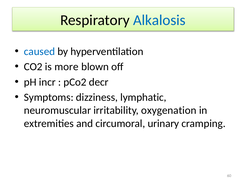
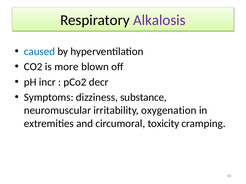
Alkalosis colour: blue -> purple
lymphatic: lymphatic -> substance
urinary: urinary -> toxicity
